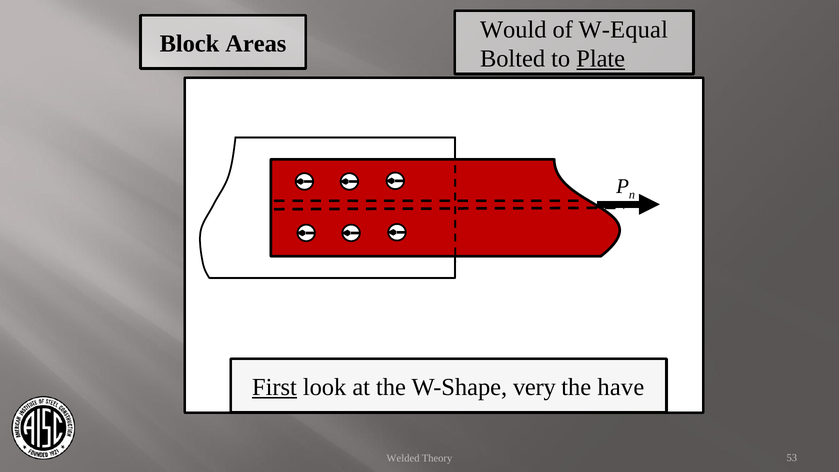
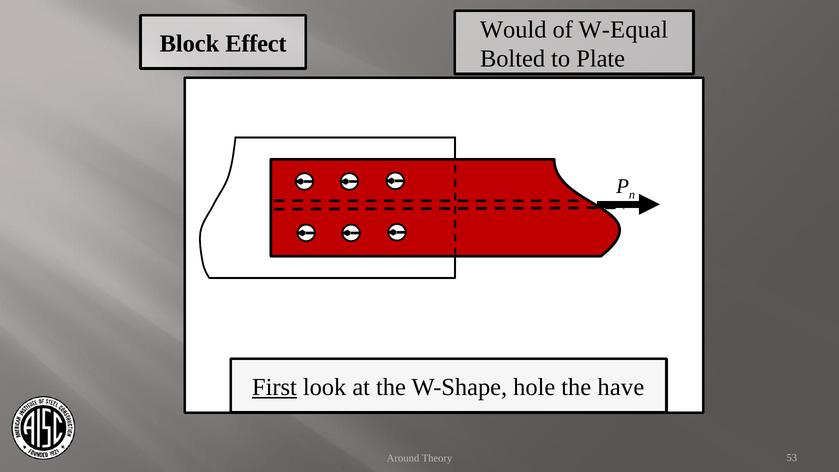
Areas: Areas -> Effect
Plate underline: present -> none
very: very -> hole
Welded: Welded -> Around
